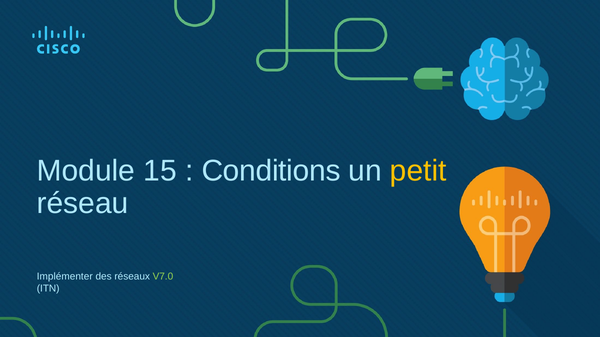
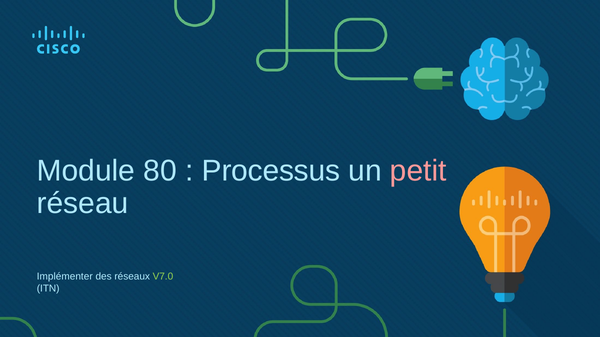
15: 15 -> 80
Conditions: Conditions -> Processus
petit colour: yellow -> pink
